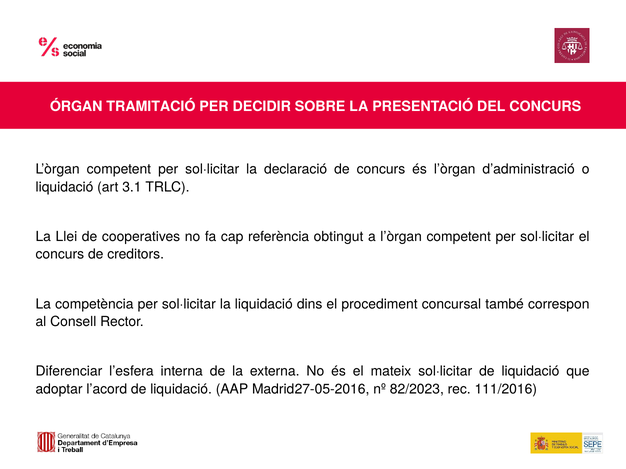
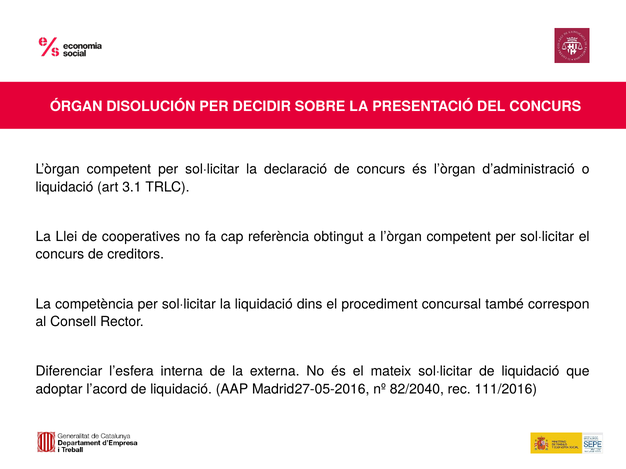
TRAMITACIÓ: TRAMITACIÓ -> DISOLUCIÓN
82/2023: 82/2023 -> 82/2040
